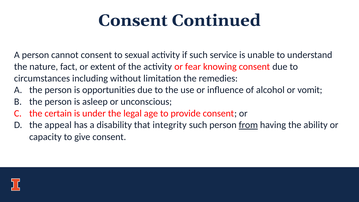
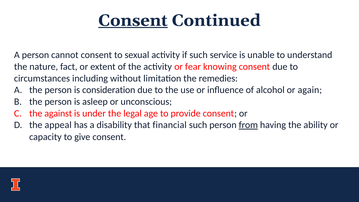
Consent at (133, 20) underline: none -> present
opportunities: opportunities -> consideration
vomit: vomit -> again
certain: certain -> against
integrity: integrity -> financial
